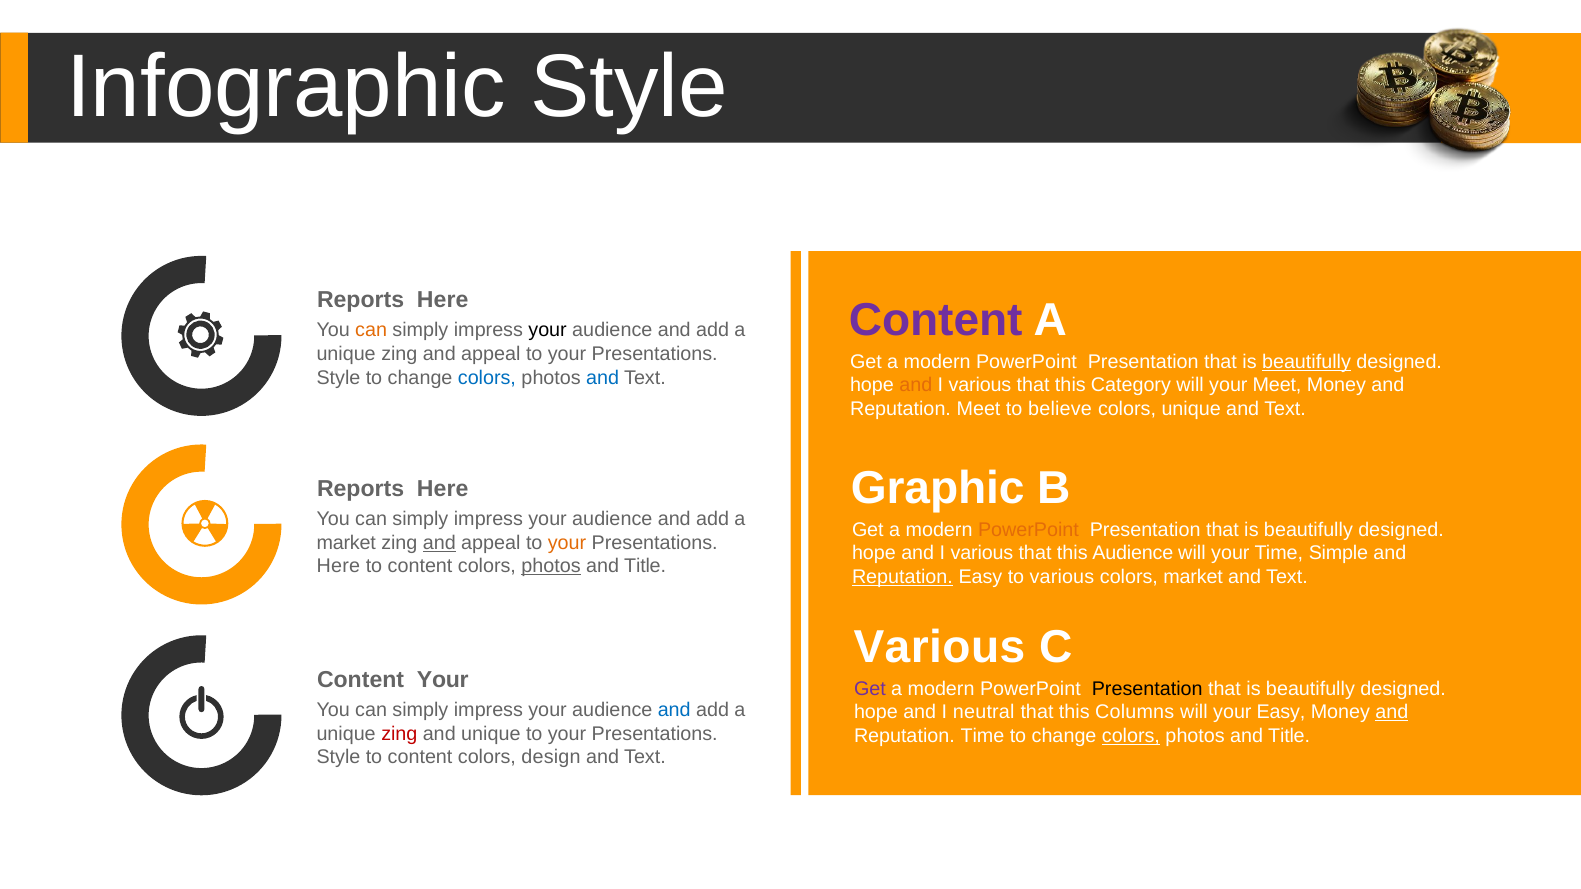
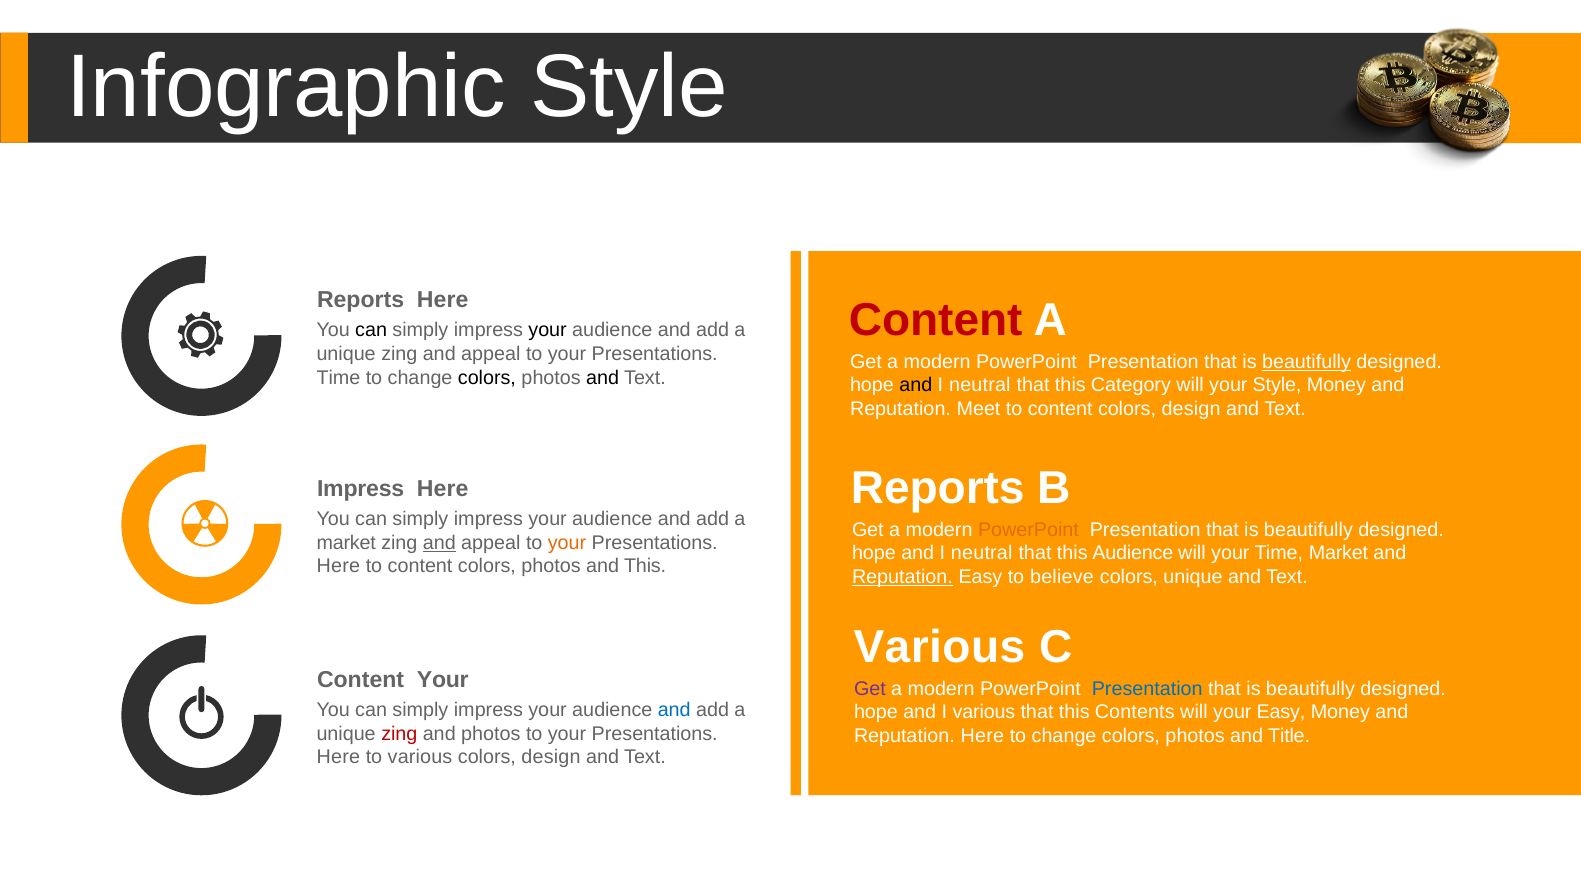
Content at (936, 320) colour: purple -> red
can at (371, 331) colour: orange -> black
Style at (338, 378): Style -> Time
colors at (487, 378) colour: blue -> black
and at (603, 378) colour: blue -> black
and at (916, 386) colour: orange -> black
various at (980, 386): various -> neutral
your Meet: Meet -> Style
believe at (1060, 409): believe -> content
unique at (1191, 409): unique -> design
Graphic at (938, 488): Graphic -> Reports
Reports at (361, 489): Reports -> Impress
various at (982, 554): various -> neutral
Time Simple: Simple -> Market
photos at (551, 567) underline: present -> none
Title at (645, 567): Title -> This
to various: various -> believe
colors market: market -> unique
Presentation at (1147, 689) colour: black -> blue
I neutral: neutral -> various
Columns: Columns -> Contents
and at (1392, 712) underline: present -> none
and unique: unique -> photos
Reputation Time: Time -> Here
colors at (1131, 736) underline: present -> none
Style at (338, 757): Style -> Here
content at (420, 757): content -> various
